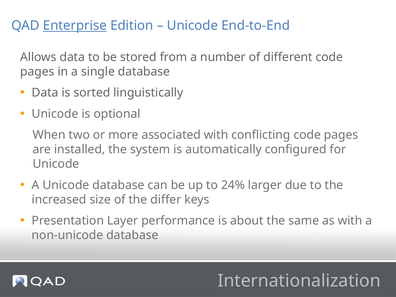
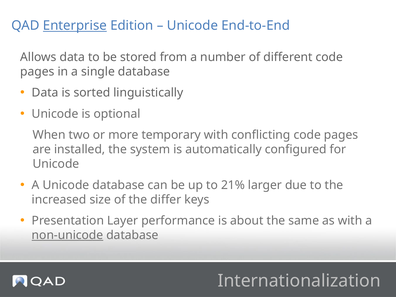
associated: associated -> temporary
24%: 24% -> 21%
non-unicode underline: none -> present
